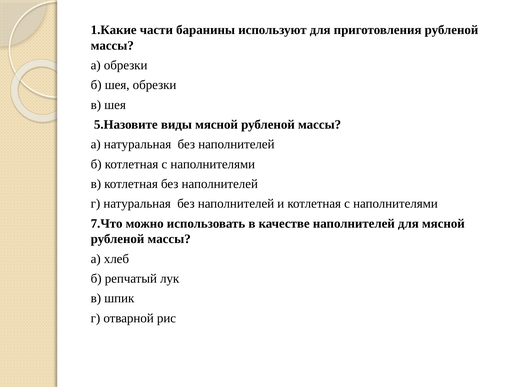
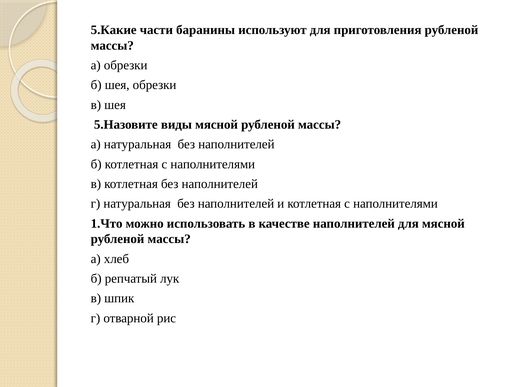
1.Какие: 1.Какие -> 5.Какие
7.Что: 7.Что -> 1.Что
